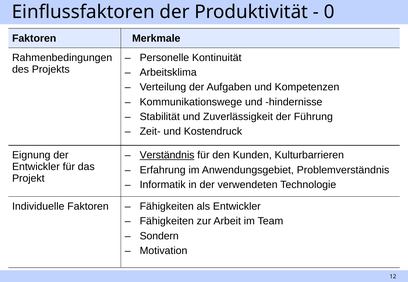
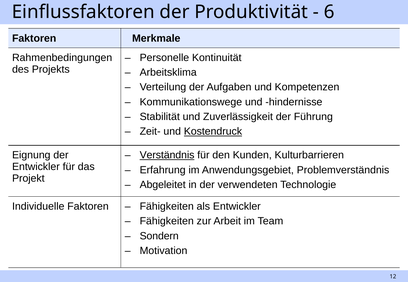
0: 0 -> 6
Kostendruck underline: none -> present
Informatik: Informatik -> Abgeleitet
